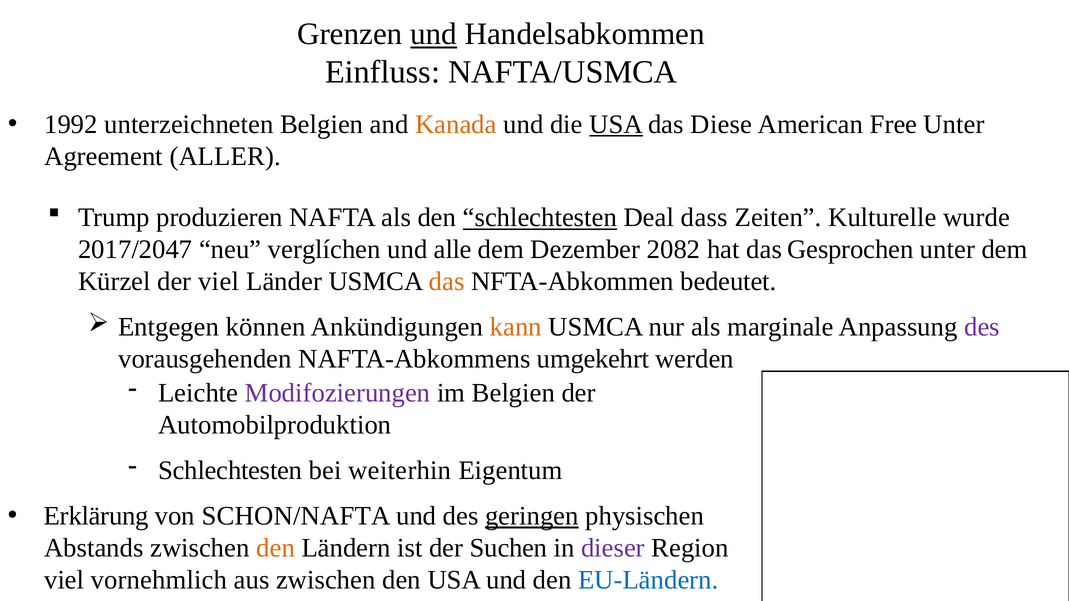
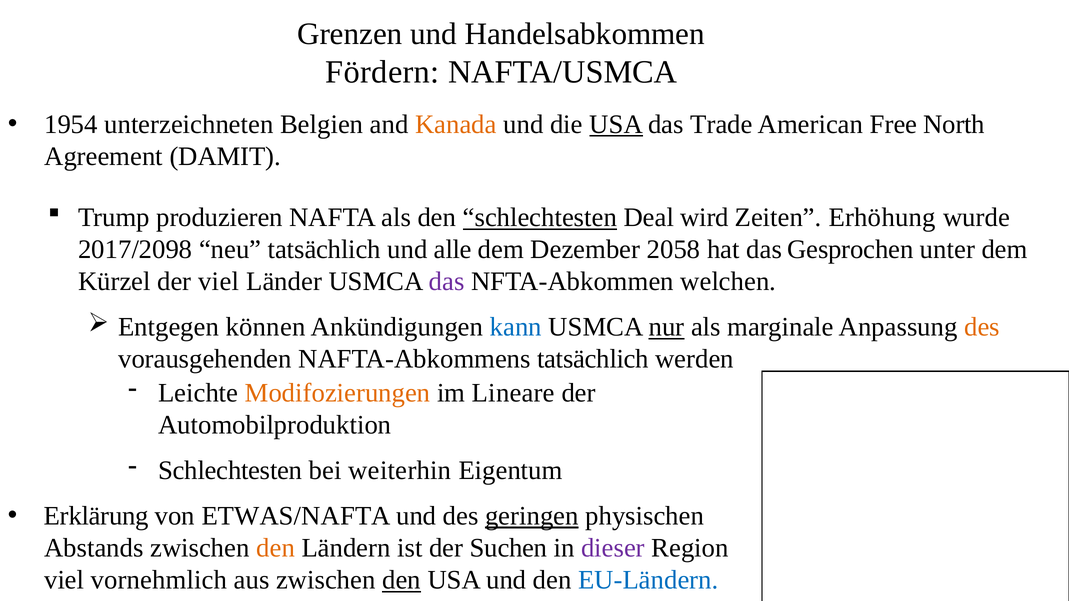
und at (434, 34) underline: present -> none
Einfluss: Einfluss -> Fördern
1992: 1992 -> 1954
Diese: Diese -> Trade
Free Unter: Unter -> North
ALLER: ALLER -> DAMIT
dass: dass -> wird
Kulturelle: Kulturelle -> Erhöhung
2017/2047: 2017/2047 -> 2017/2098
neu verglíchen: verglíchen -> tatsächlich
2082: 2082 -> 2058
das at (447, 282) colour: orange -> purple
bedeutet: bedeutet -> welchen
kann colour: orange -> blue
nur underline: none -> present
des at (982, 327) colour: purple -> orange
NAFTA-Abkommens umgekehrt: umgekehrt -> tatsächlich
Modifozierungen colour: purple -> orange
im Belgien: Belgien -> Lineare
SCHON/NAFTA: SCHON/NAFTA -> ETWAS/NAFTA
den at (402, 580) underline: none -> present
